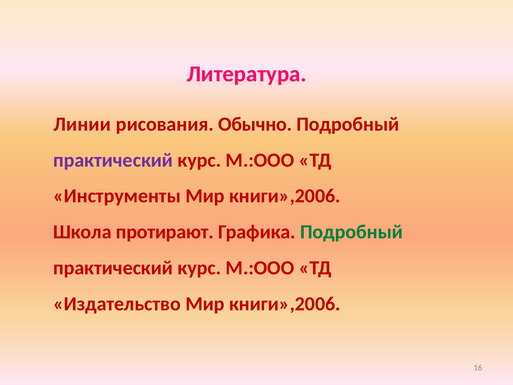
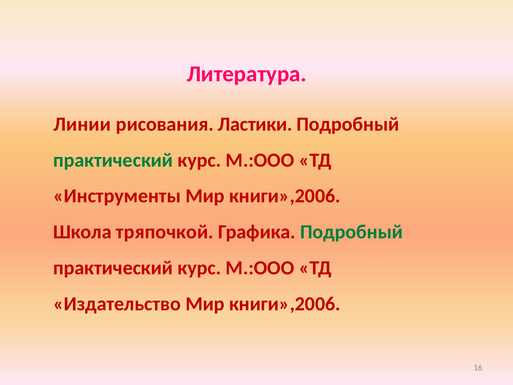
Обычно: Обычно -> Ластики
практический at (113, 160) colour: purple -> green
протирают: протирают -> тряпочкой
